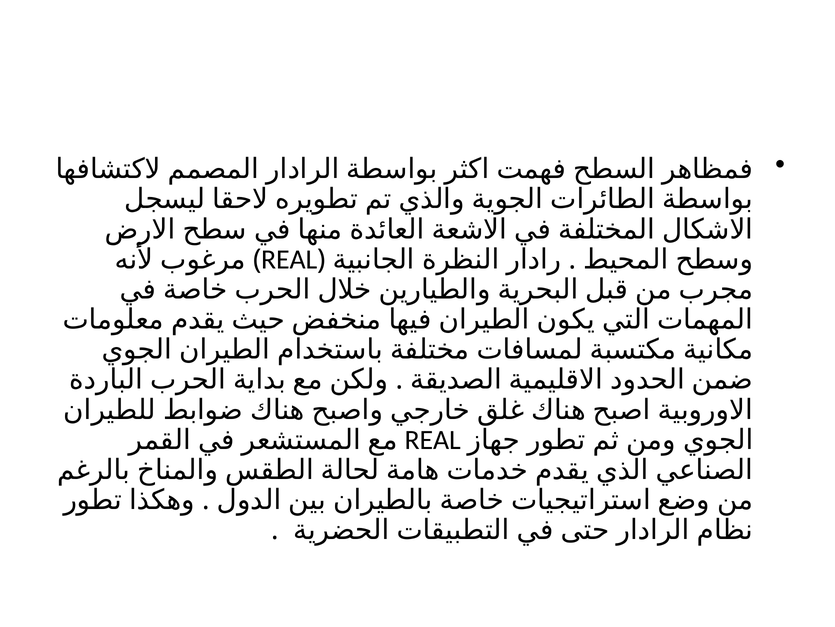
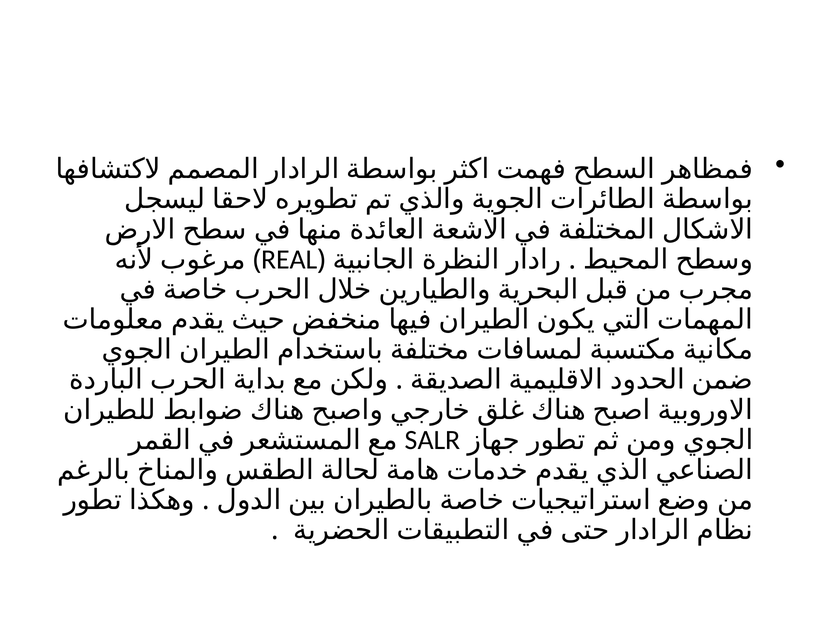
REAL at (433, 439): REAL -> SALR
